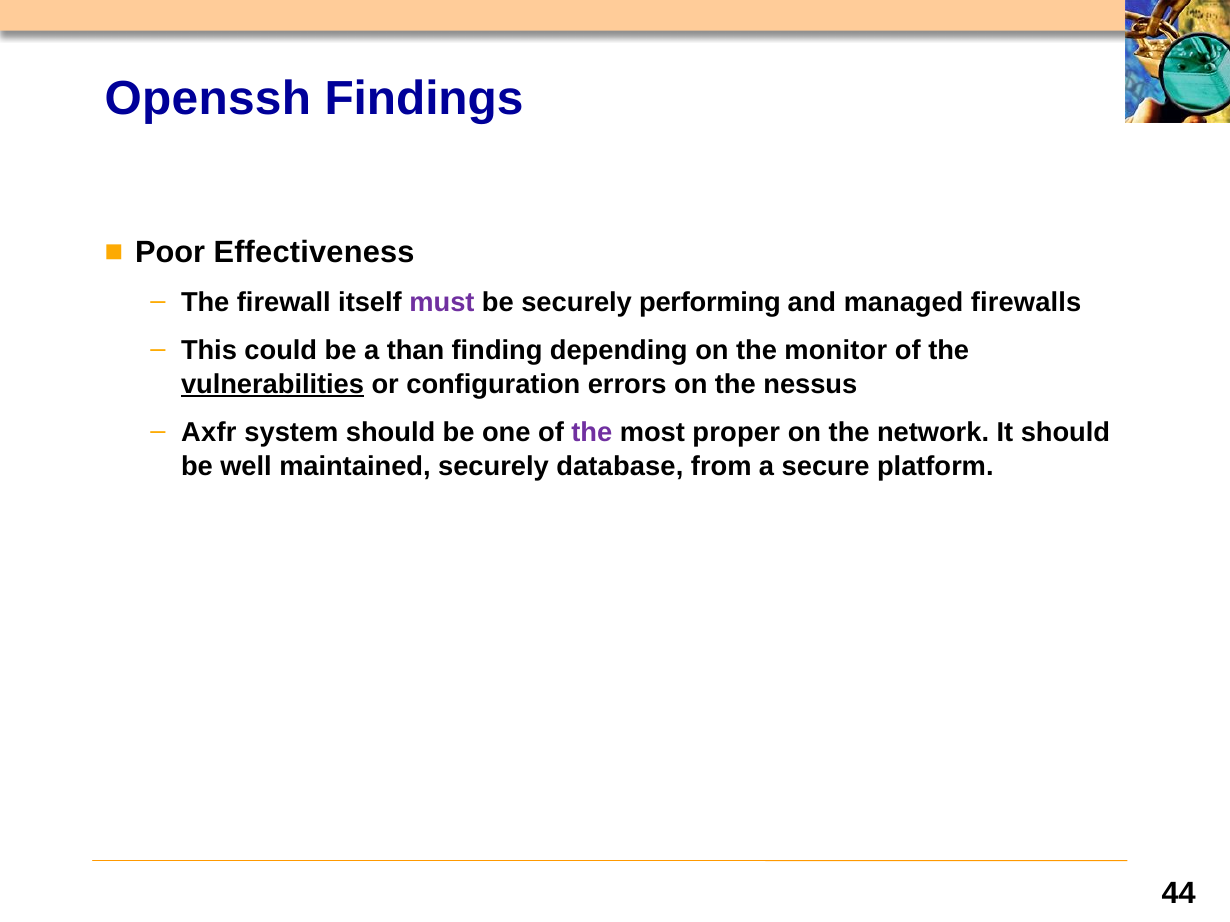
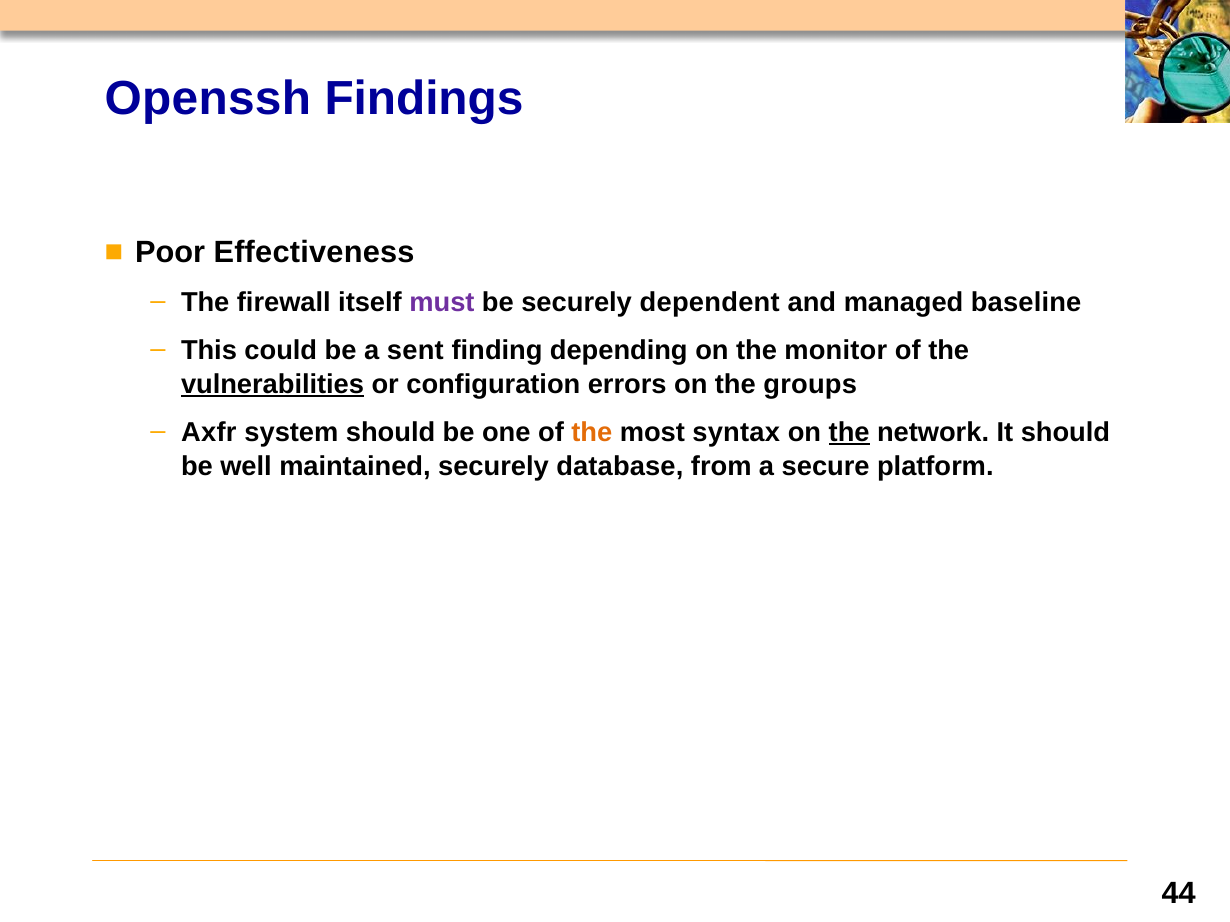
performing: performing -> dependent
firewalls: firewalls -> baseline
than: than -> sent
nessus: nessus -> groups
the at (592, 432) colour: purple -> orange
proper: proper -> syntax
the at (849, 432) underline: none -> present
